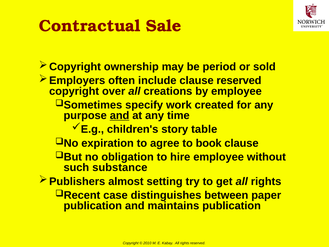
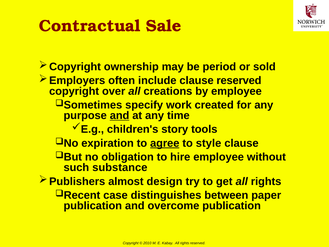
table: table -> tools
agree underline: none -> present
book: book -> style
setting: setting -> design
maintains: maintains -> overcome
